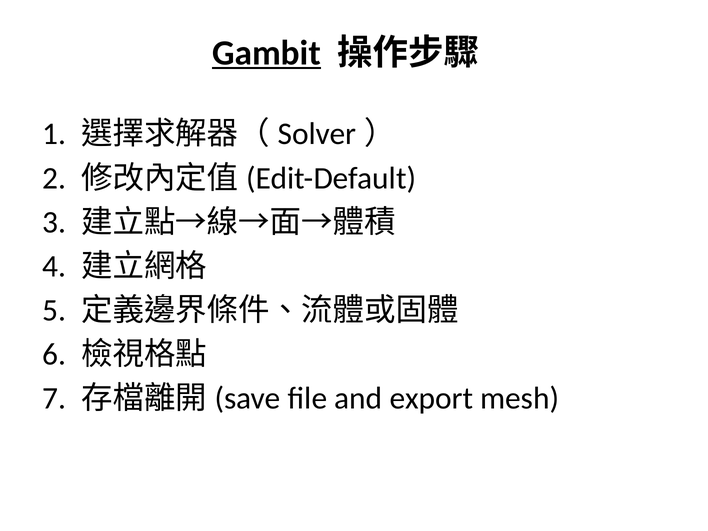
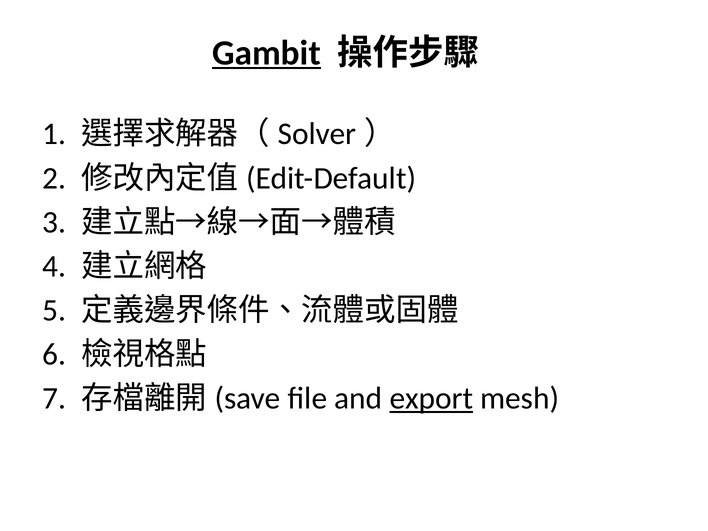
export underline: none -> present
